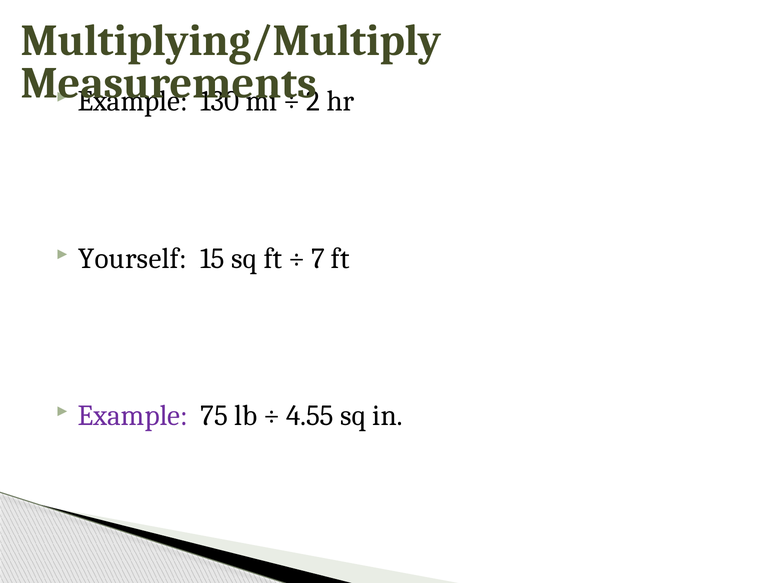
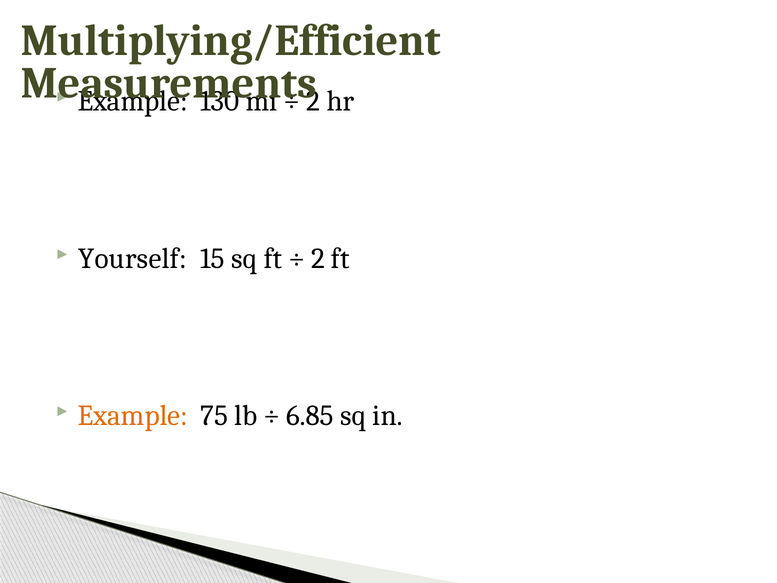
Multiplying/Multiply: Multiplying/Multiply -> Multiplying/Efficient
7 at (318, 258): 7 -> 2
Example at (133, 416) colour: purple -> orange
4.55: 4.55 -> 6.85
